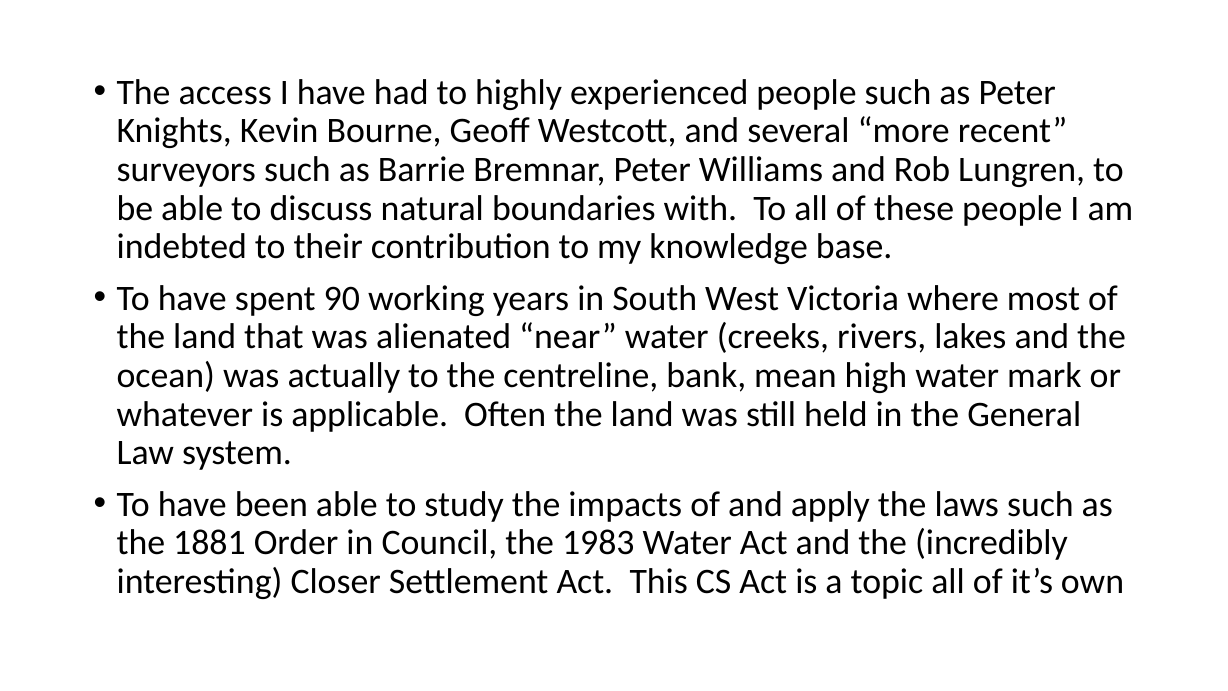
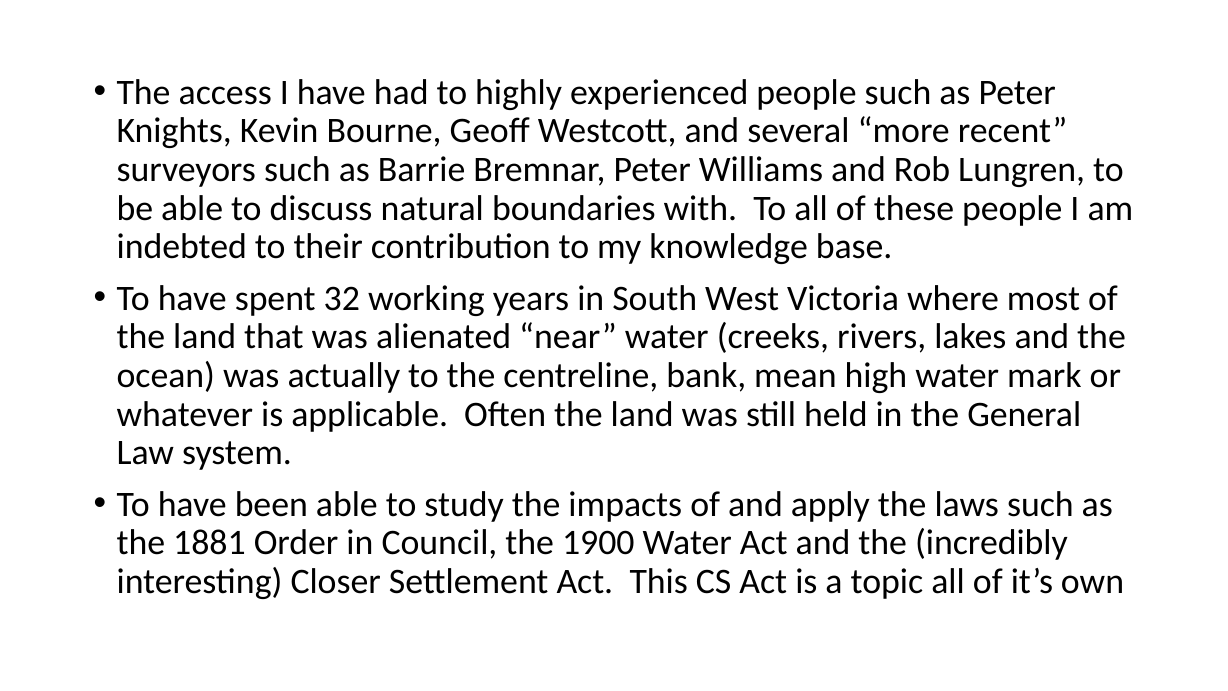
90: 90 -> 32
1983: 1983 -> 1900
